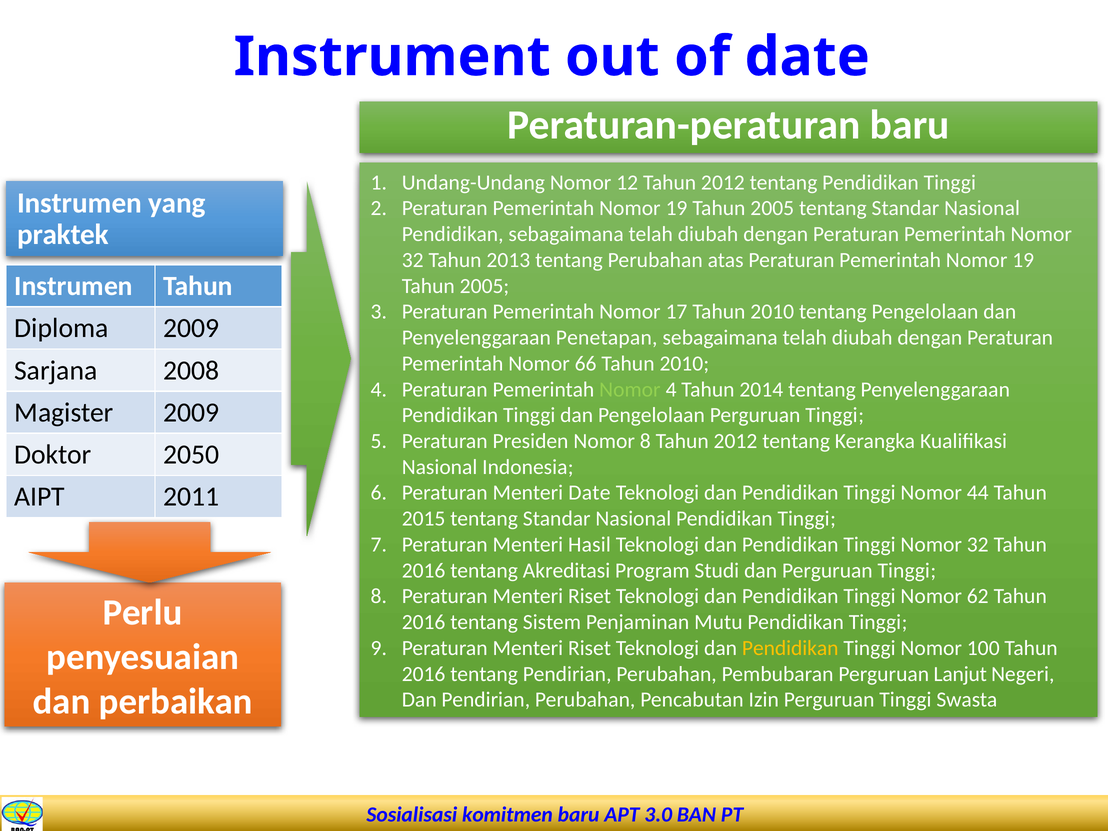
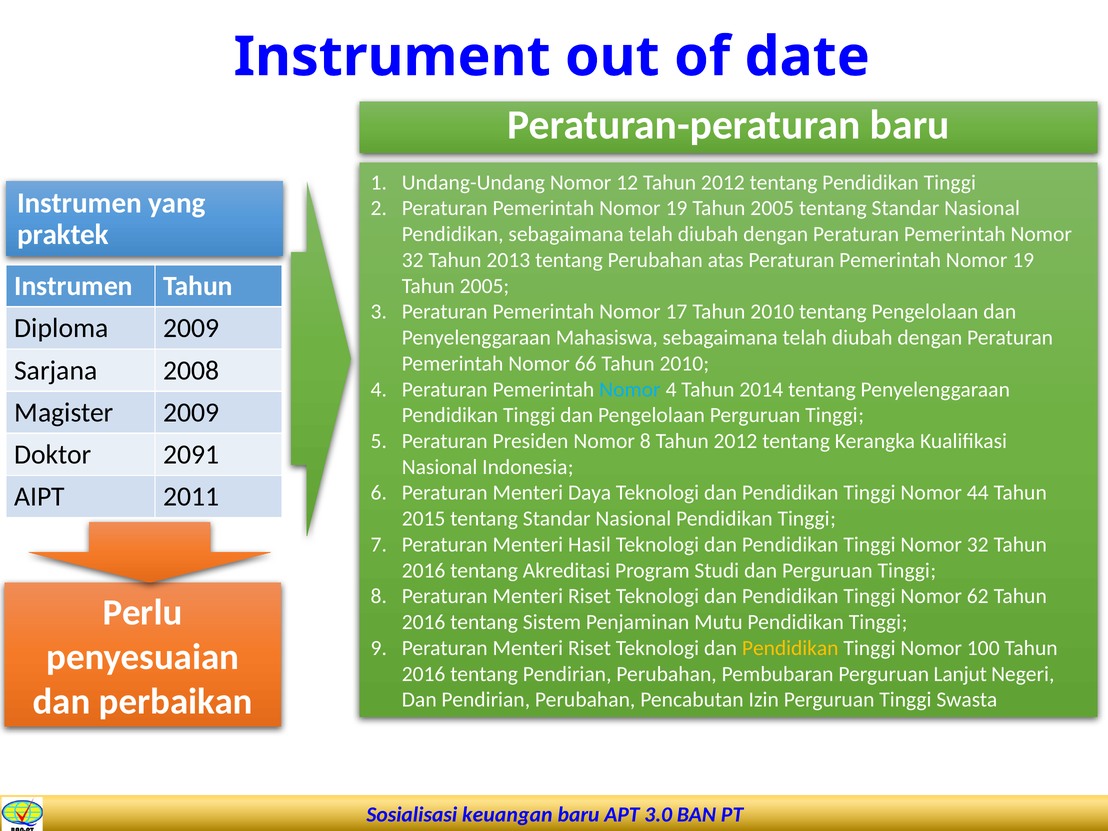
Penetapan: Penetapan -> Mahasiswa
Nomor at (630, 389) colour: light green -> light blue
2050: 2050 -> 2091
Menteri Date: Date -> Daya
komitmen: komitmen -> keuangan
